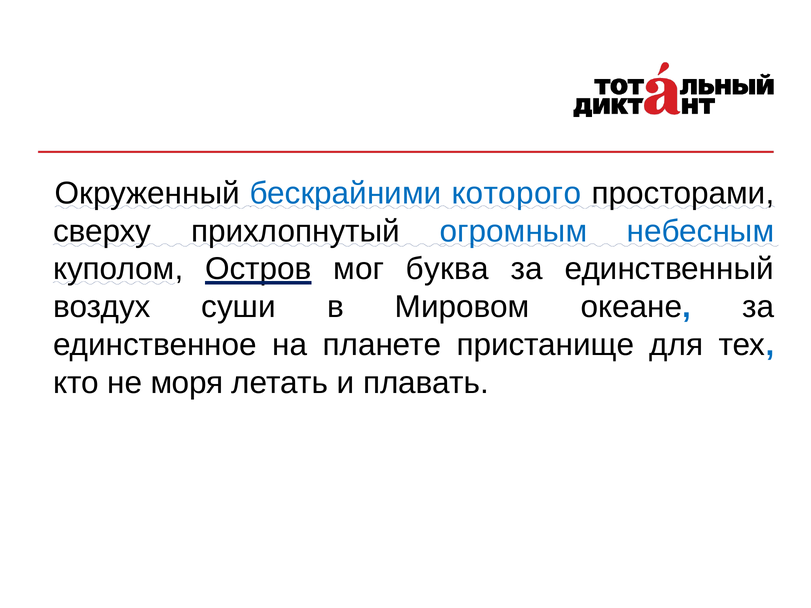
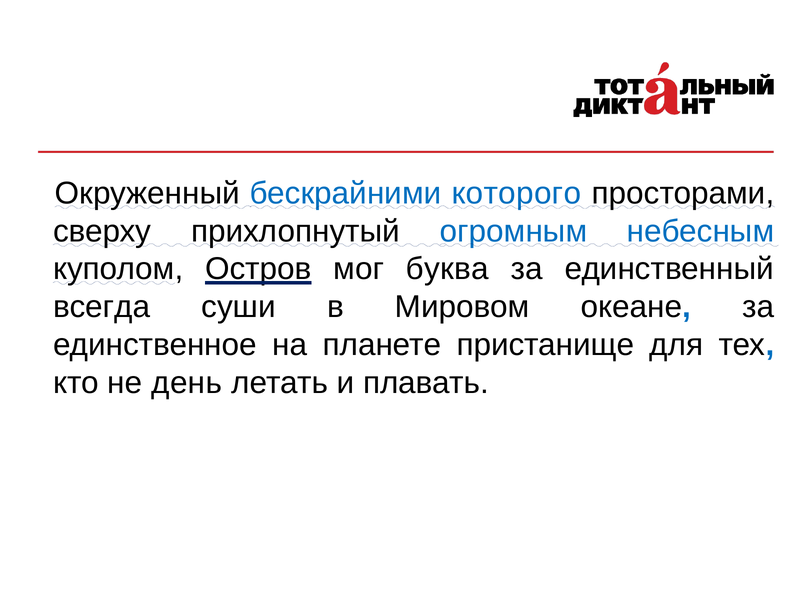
воздух: воздух -> всегда
моря: моря -> день
